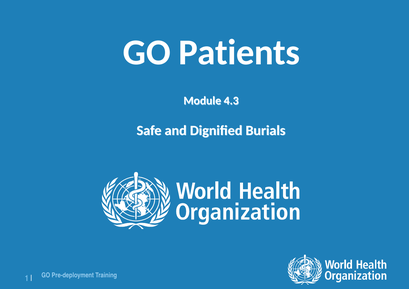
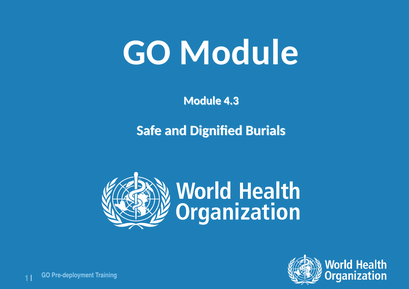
GO Patients: Patients -> Module
